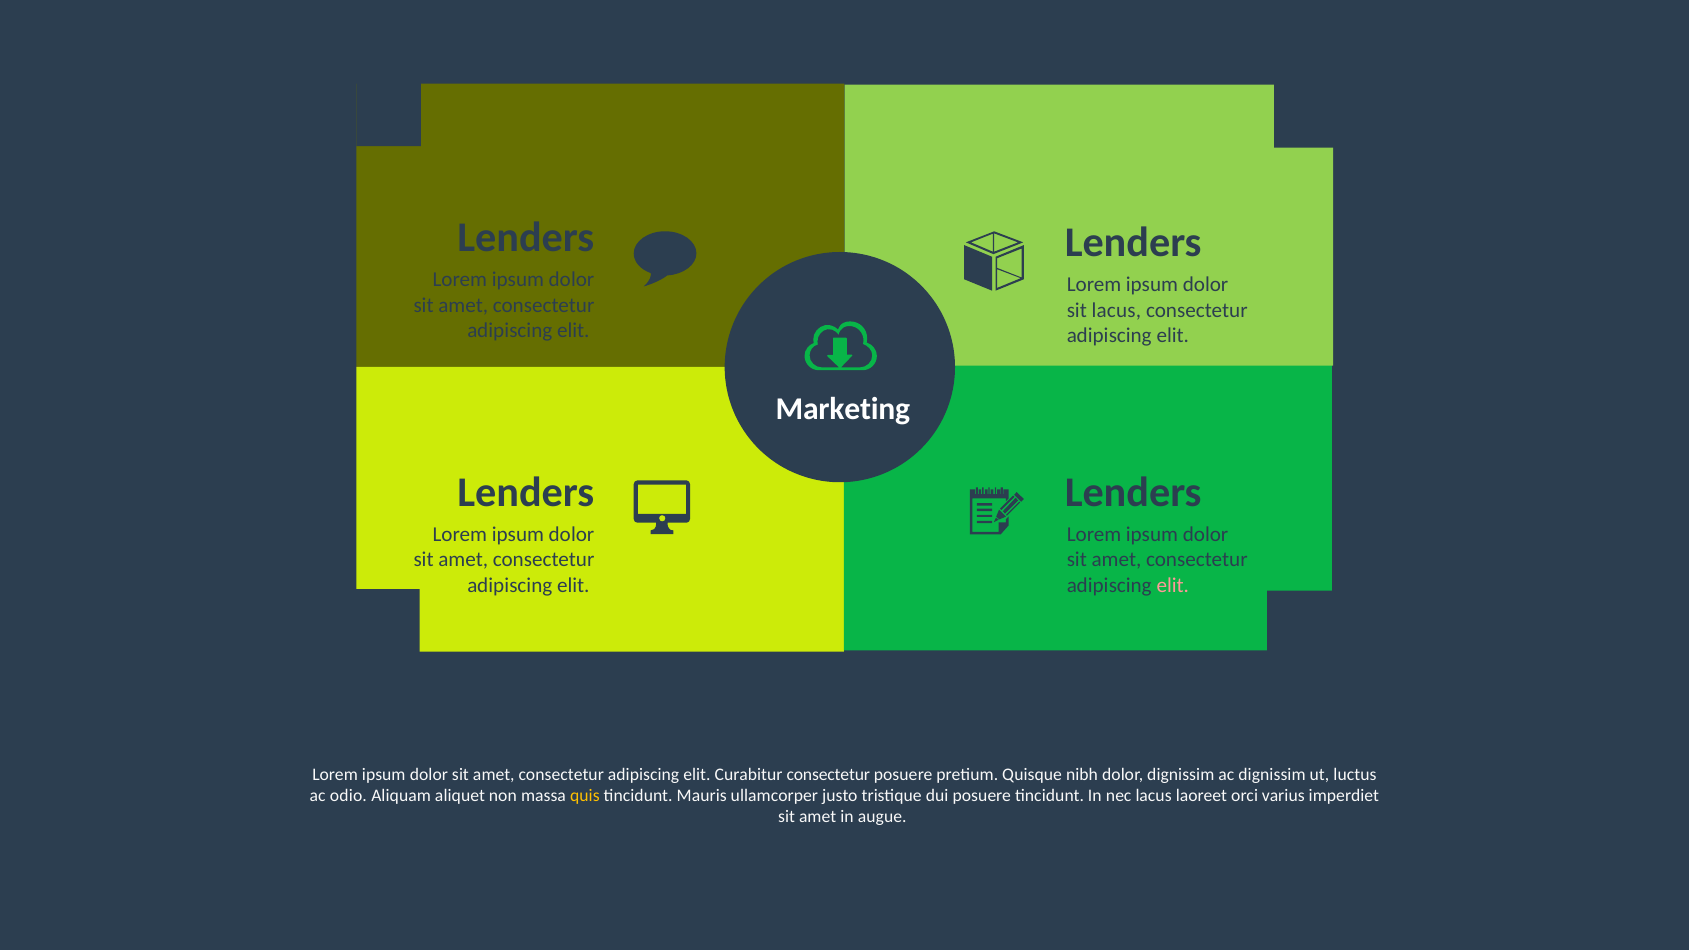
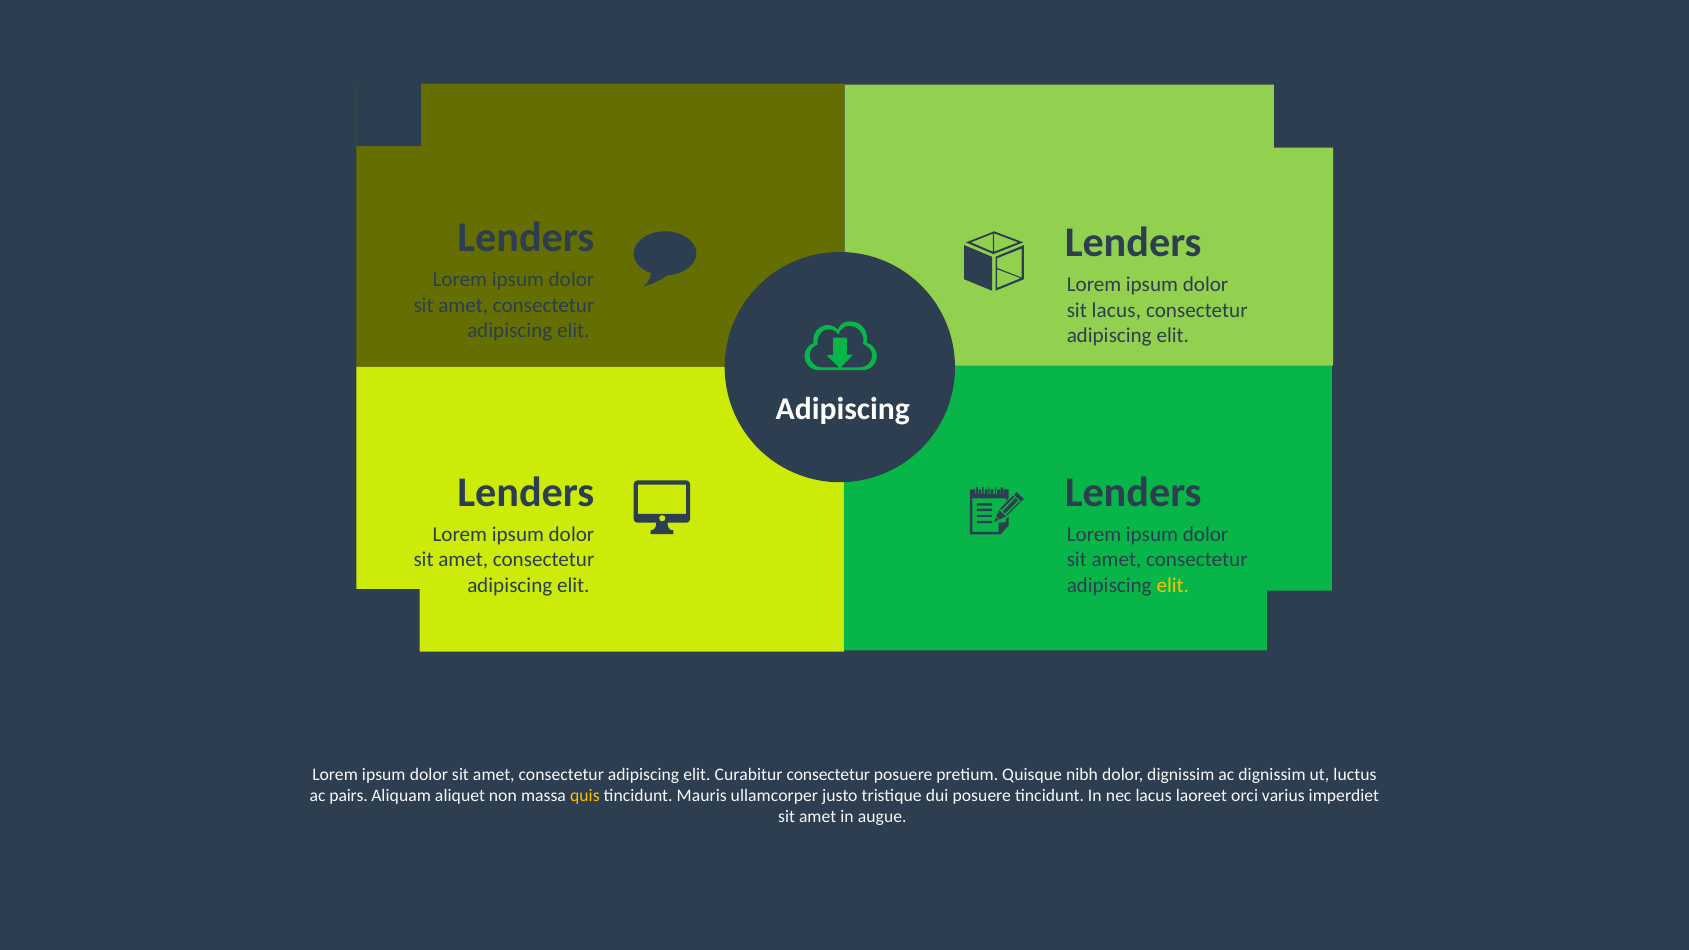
Marketing at (843, 409): Marketing -> Adipiscing
elit at (1173, 585) colour: pink -> yellow
odio: odio -> pairs
